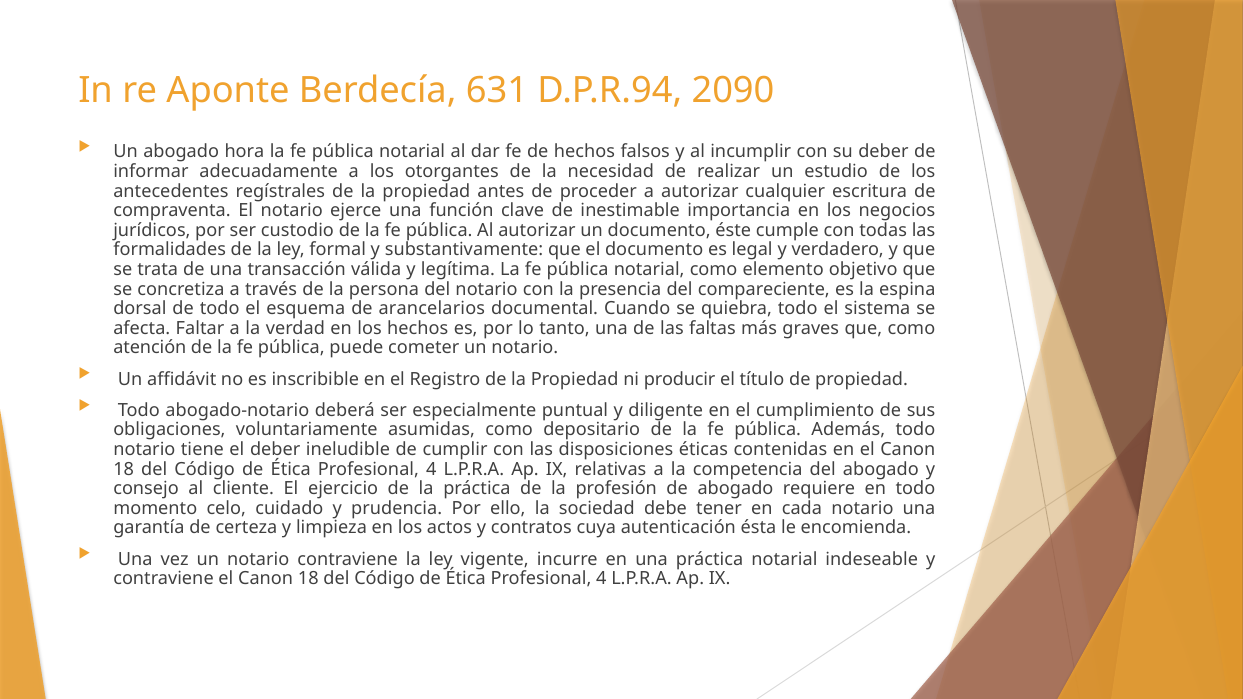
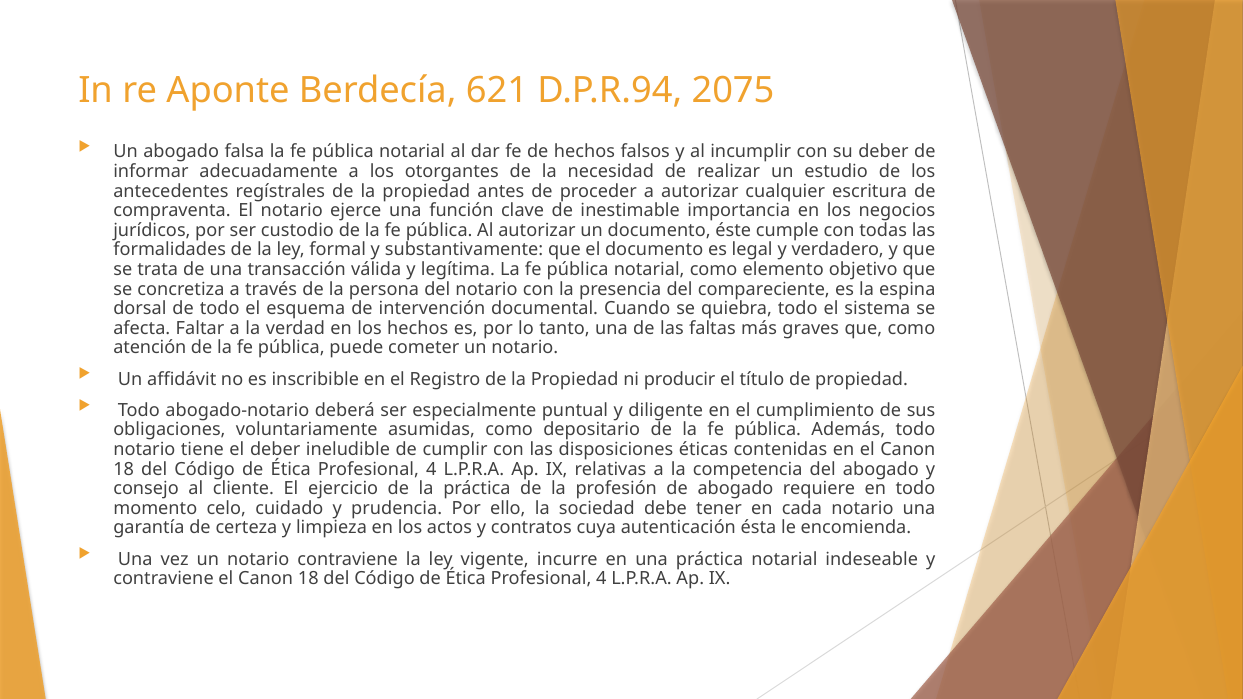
631: 631 -> 621
2090: 2090 -> 2075
hora: hora -> falsa
arancelarios: arancelarios -> intervención
